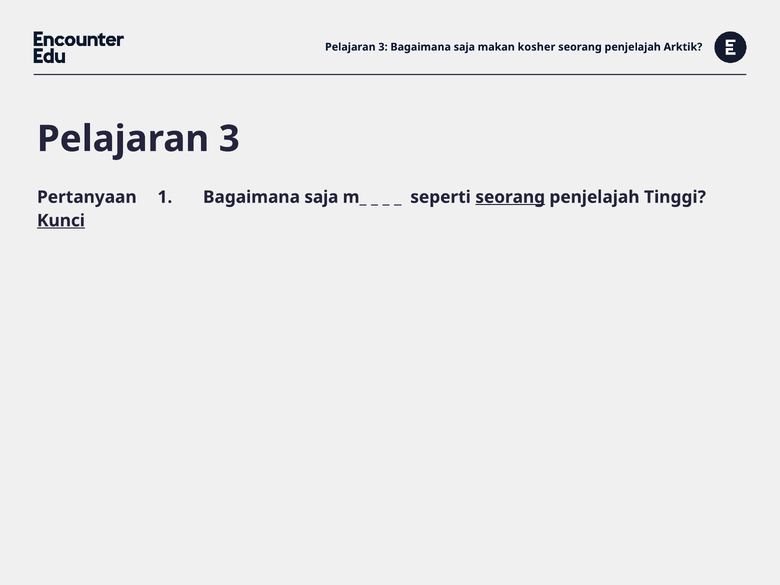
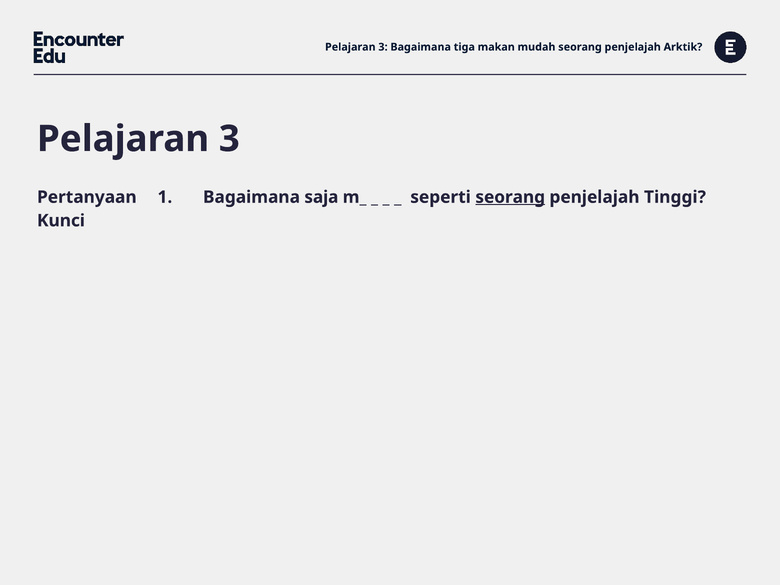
3 Bagaimana saja: saja -> tiga
kosher: kosher -> mudah
Kunci underline: present -> none
